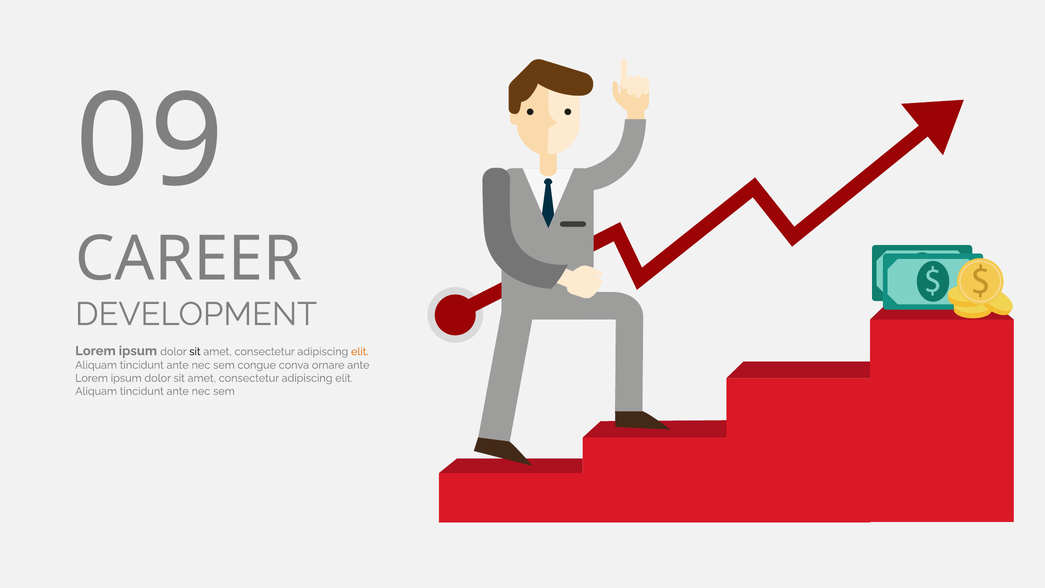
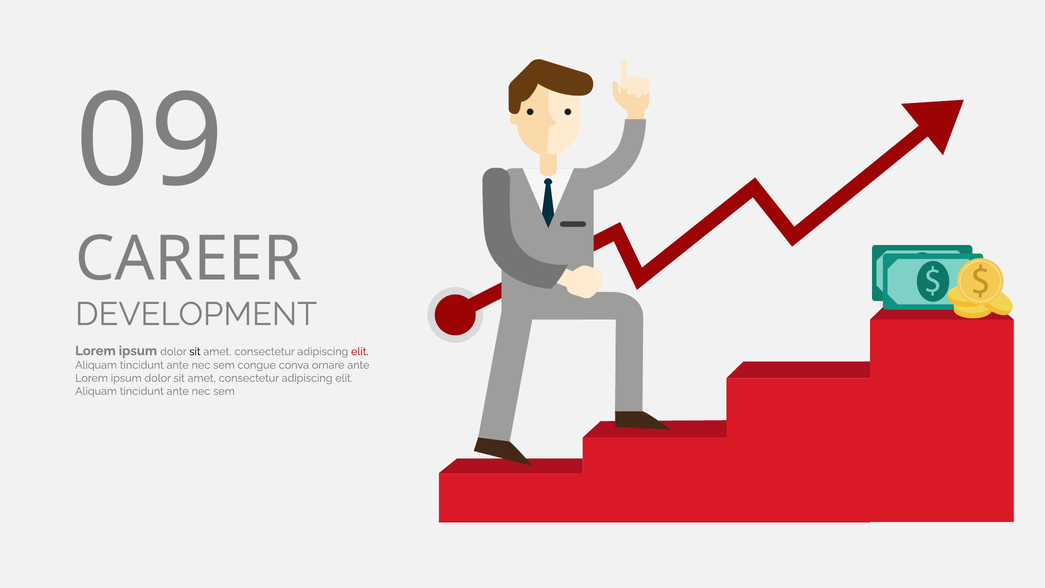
elit at (360, 352) colour: orange -> red
